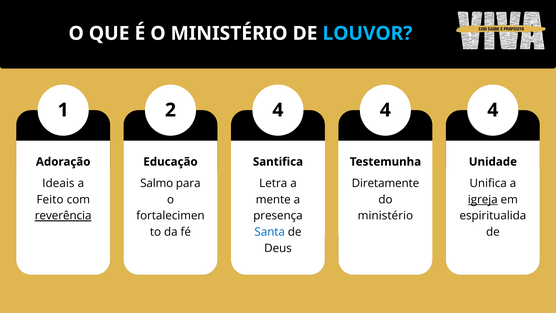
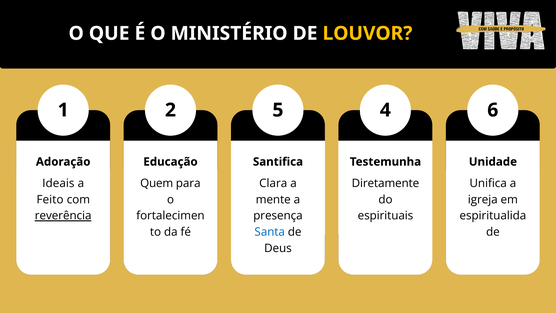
LOUVOR colour: light blue -> yellow
2 4: 4 -> 5
4 at (493, 110): 4 -> 6
Salmo: Salmo -> Quem
Letra: Letra -> Clara
igreja underline: present -> none
ministério at (385, 216): ministério -> espirituais
